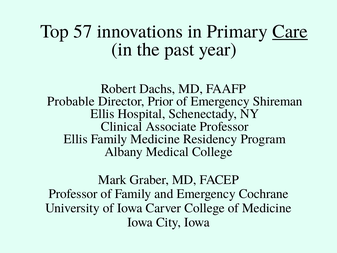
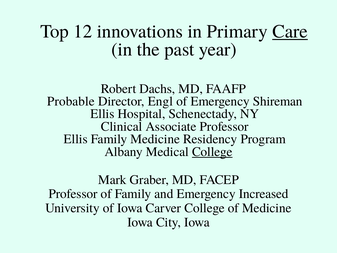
57: 57 -> 12
Prior: Prior -> Engl
College at (212, 152) underline: none -> present
Cochrane: Cochrane -> Increased
